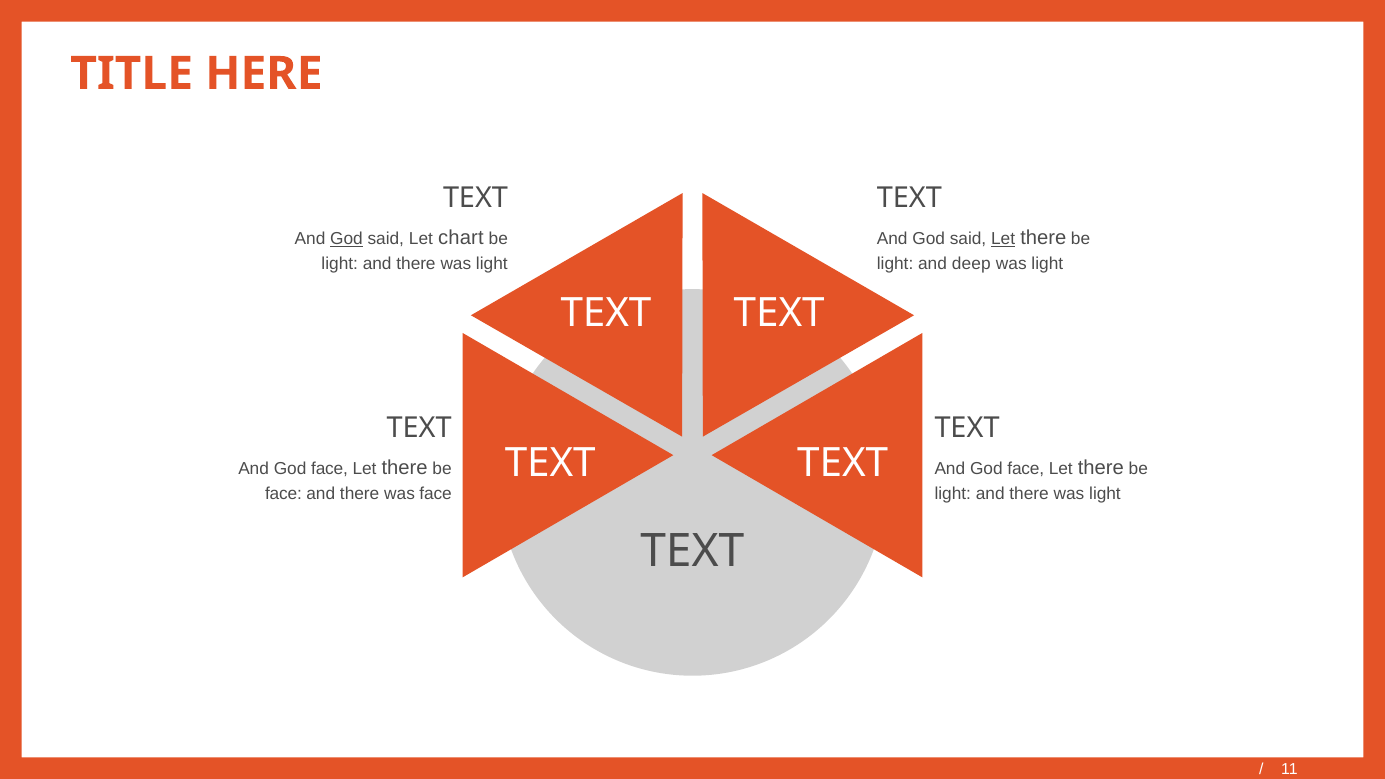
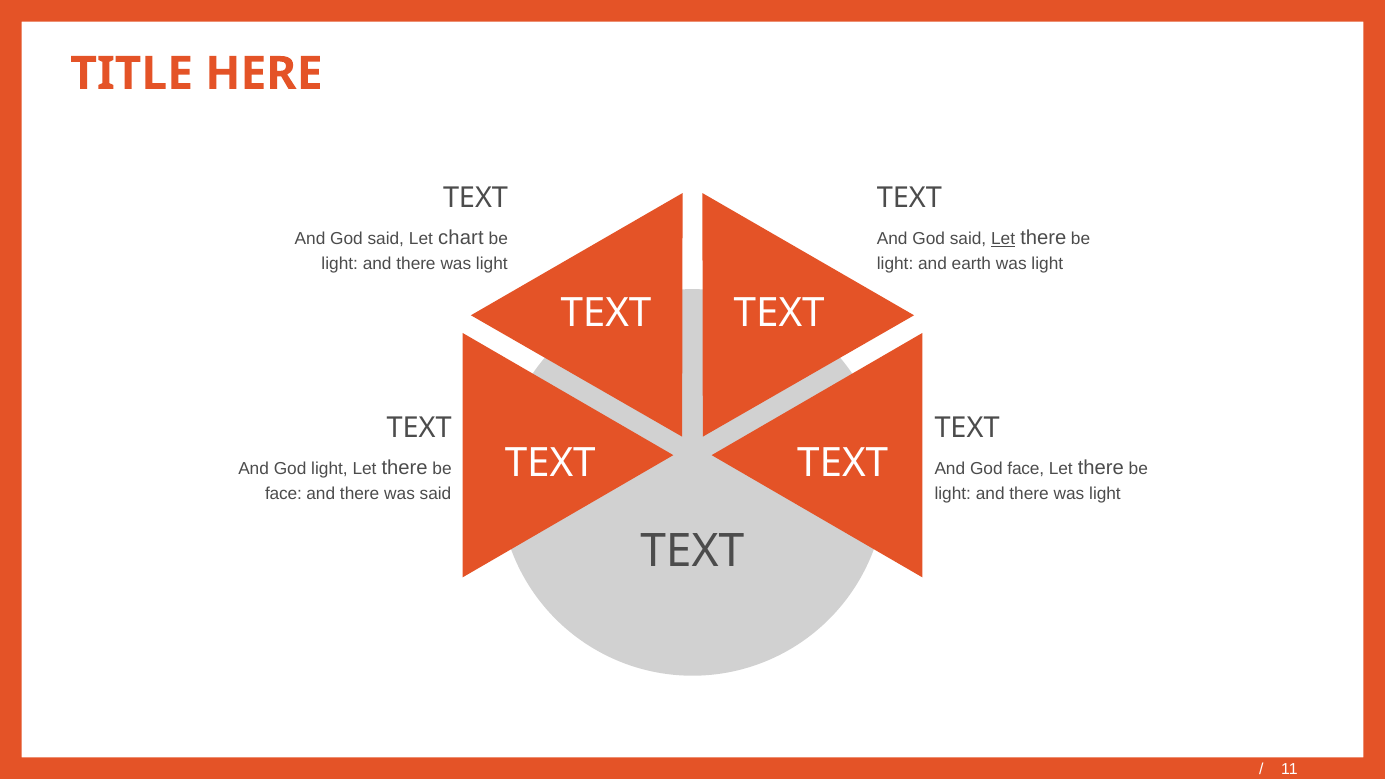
God at (346, 239) underline: present -> none
deep: deep -> earth
face at (330, 468): face -> light
was face: face -> said
